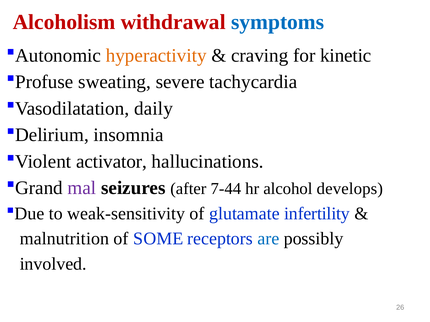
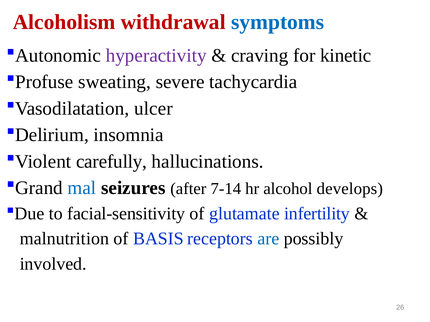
hyperactivity colour: orange -> purple
daily: daily -> ulcer
activator: activator -> carefully
mal colour: purple -> blue
7-44: 7-44 -> 7-14
weak-sensitivity: weak-sensitivity -> facial-sensitivity
SOME: SOME -> BASIS
